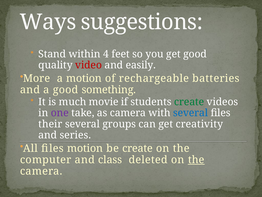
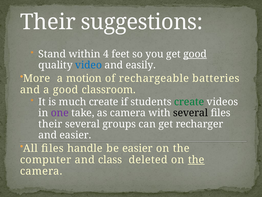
Ways at (48, 22): Ways -> Their
good at (195, 54) underline: none -> present
video colour: red -> blue
something: something -> classroom
much movie: movie -> create
several at (191, 113) colour: blue -> black
creativity: creativity -> recharger
and series: series -> easier
files motion: motion -> handle
be create: create -> easier
